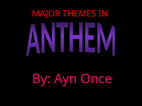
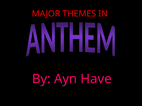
Once: Once -> Have
